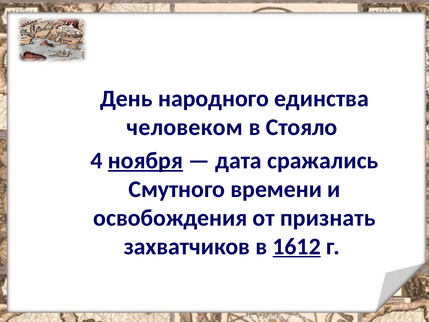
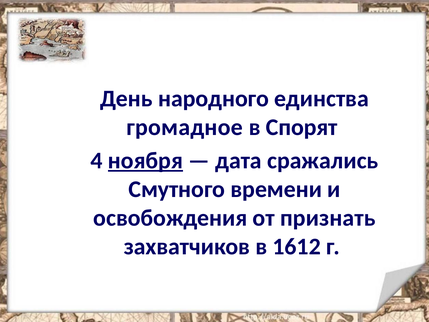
человеком: человеком -> громадное
Стояло: Стояло -> Спорят
1612 underline: present -> none
